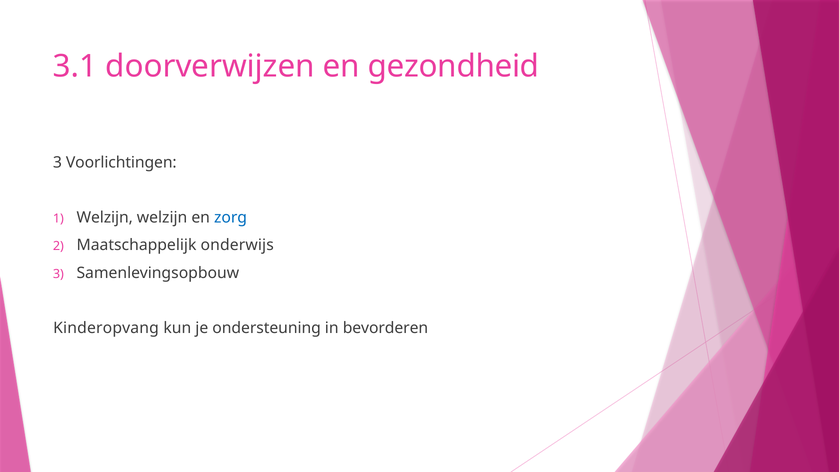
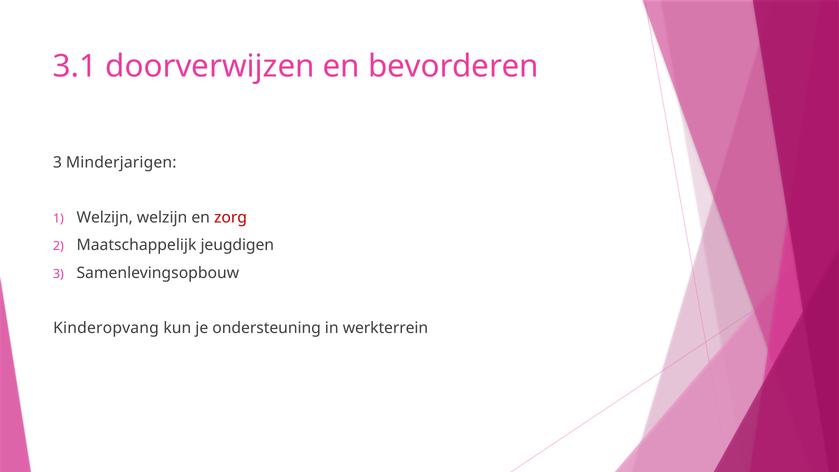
gezondheid: gezondheid -> bevorderen
Voorlichtingen: Voorlichtingen -> Minderjarigen
zorg colour: blue -> red
onderwijs: onderwijs -> jeugdigen
bevorderen: bevorderen -> werkterrein
